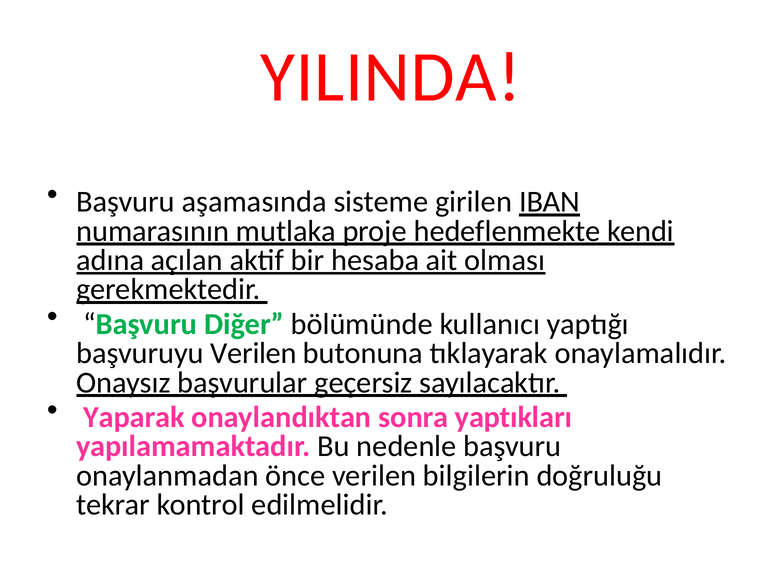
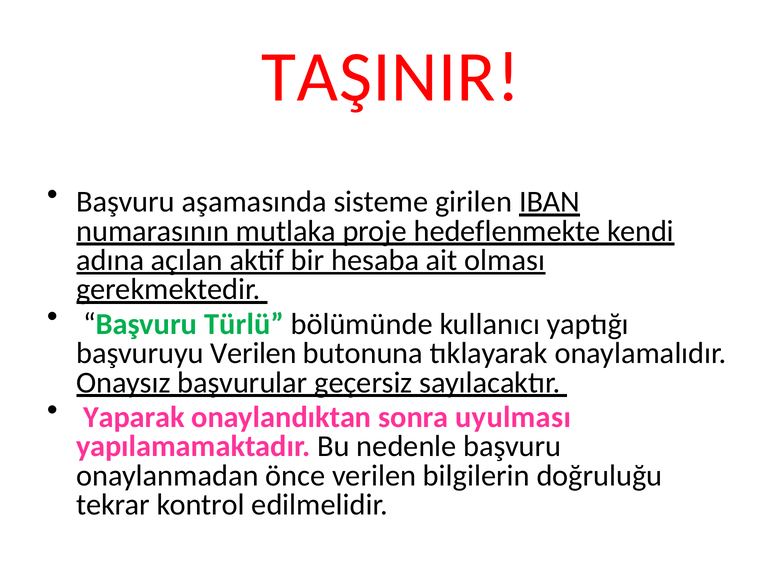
YILINDA: YILINDA -> TAŞINIR
Diğer: Diğer -> Türlü
yaptıkları: yaptıkları -> uyulması
